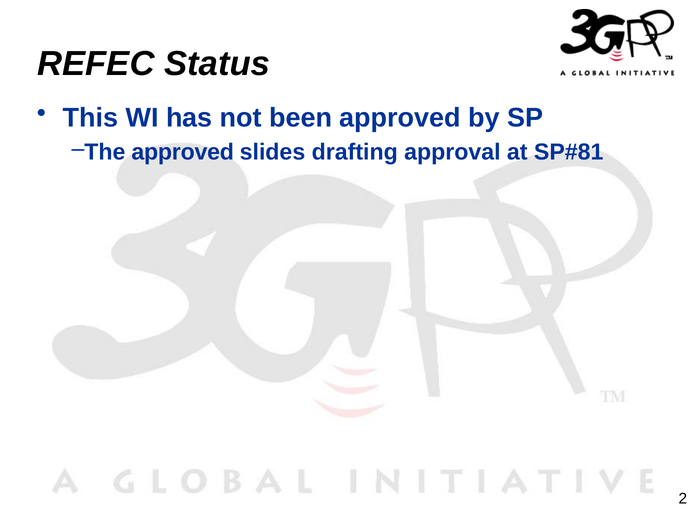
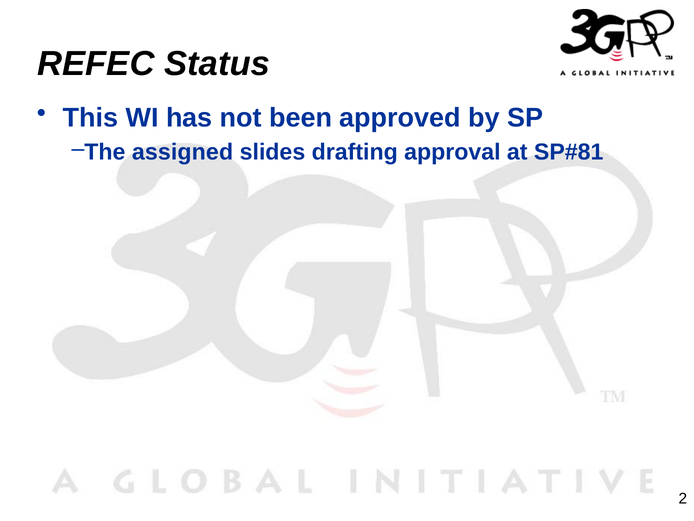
The approved: approved -> assigned
